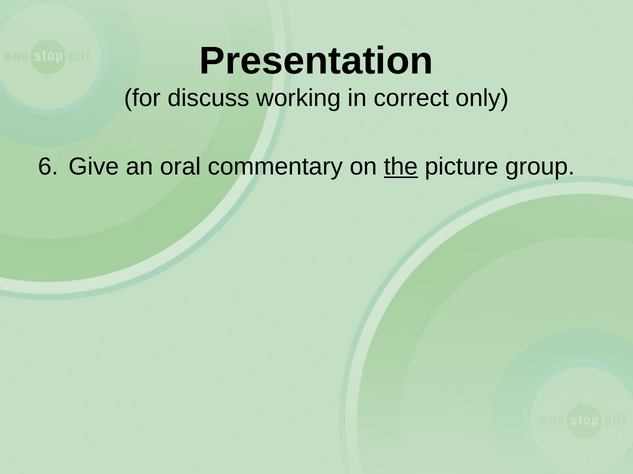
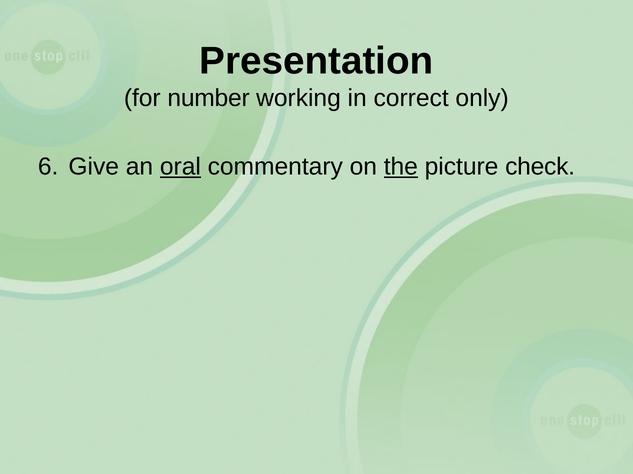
discuss: discuss -> number
oral underline: none -> present
group: group -> check
